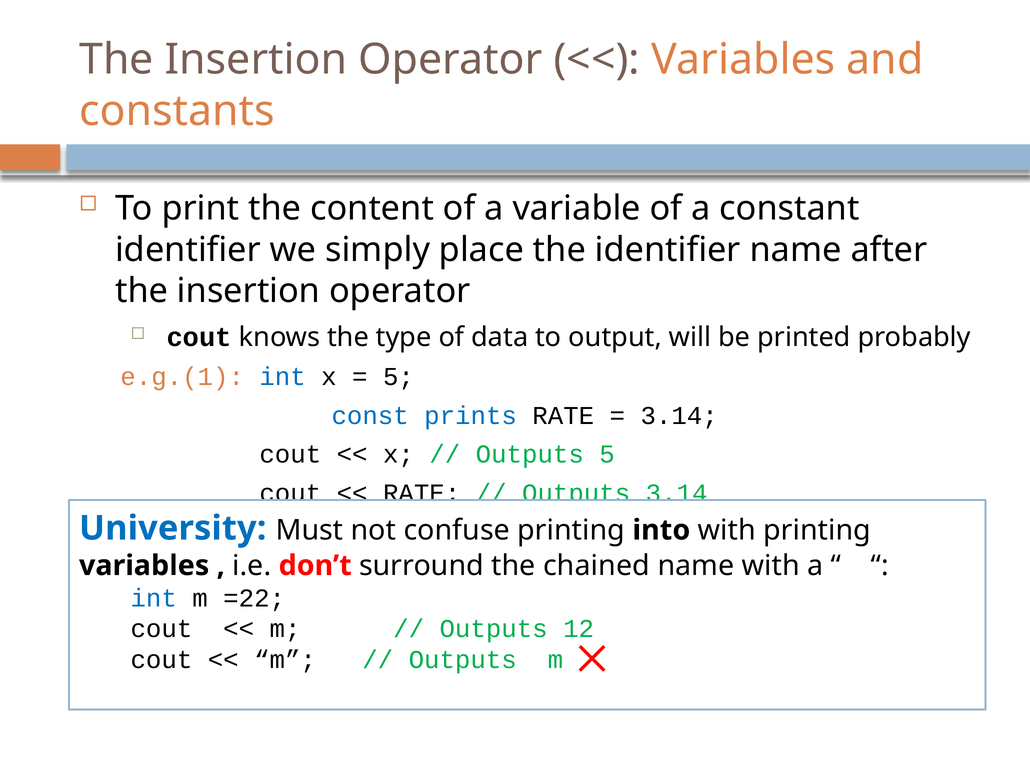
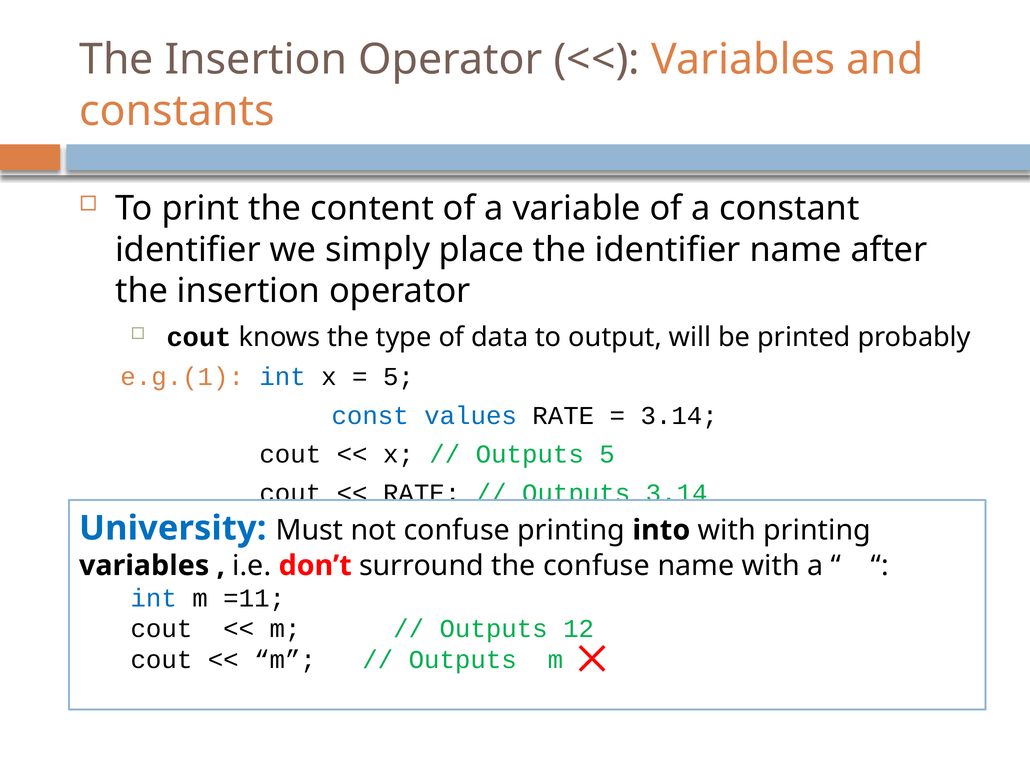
prints: prints -> values
the chained: chained -> confuse
=22: =22 -> =11
